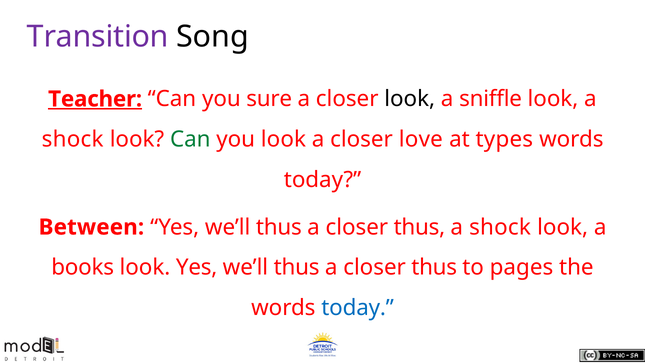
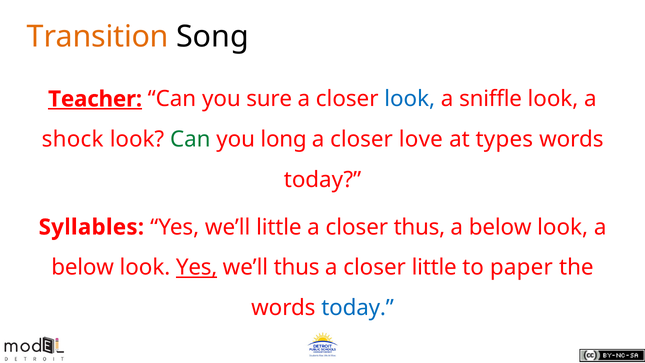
Transition colour: purple -> orange
look at (410, 99) colour: black -> blue
you look: look -> long
Between: Between -> Syllables
thus at (279, 227): thus -> little
shock at (500, 227): shock -> below
books at (83, 267): books -> below
Yes at (197, 267) underline: none -> present
thus at (434, 267): thus -> little
pages: pages -> paper
